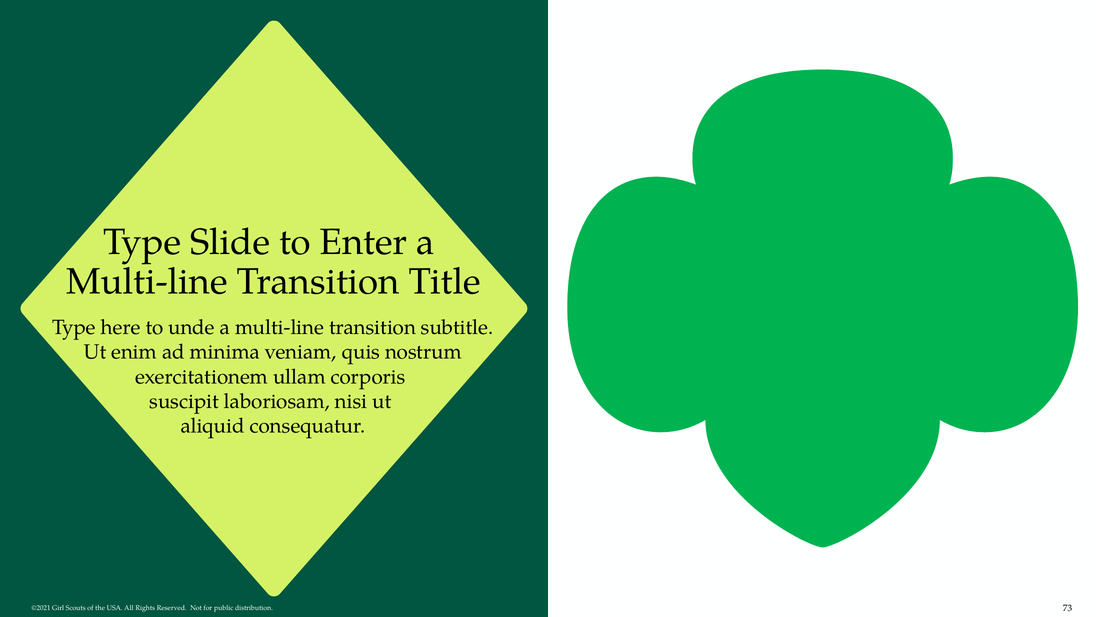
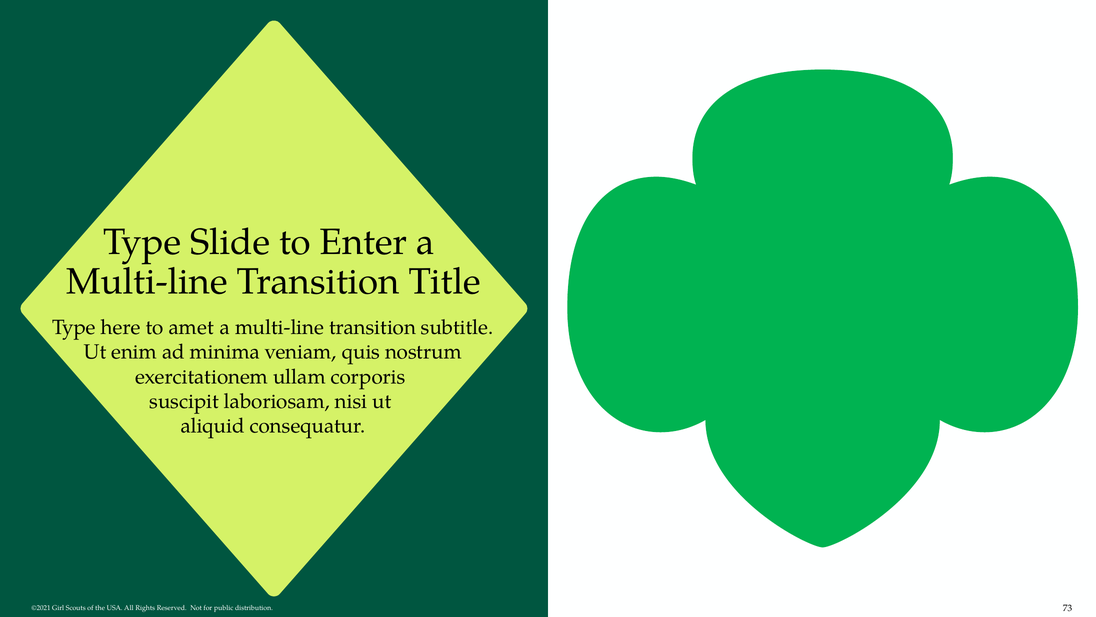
unde: unde -> amet
